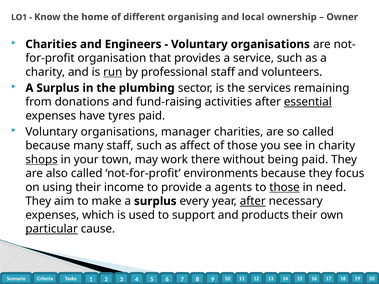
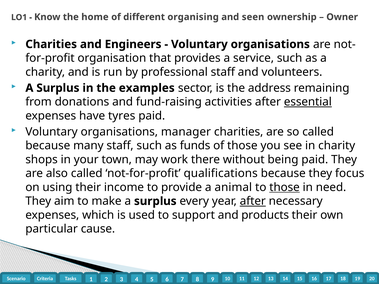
local: local -> seen
run underline: present -> none
plumbing: plumbing -> examples
services: services -> address
affect: affect -> funds
shops underline: present -> none
environments: environments -> qualifications
agents: agents -> animal
particular underline: present -> none
